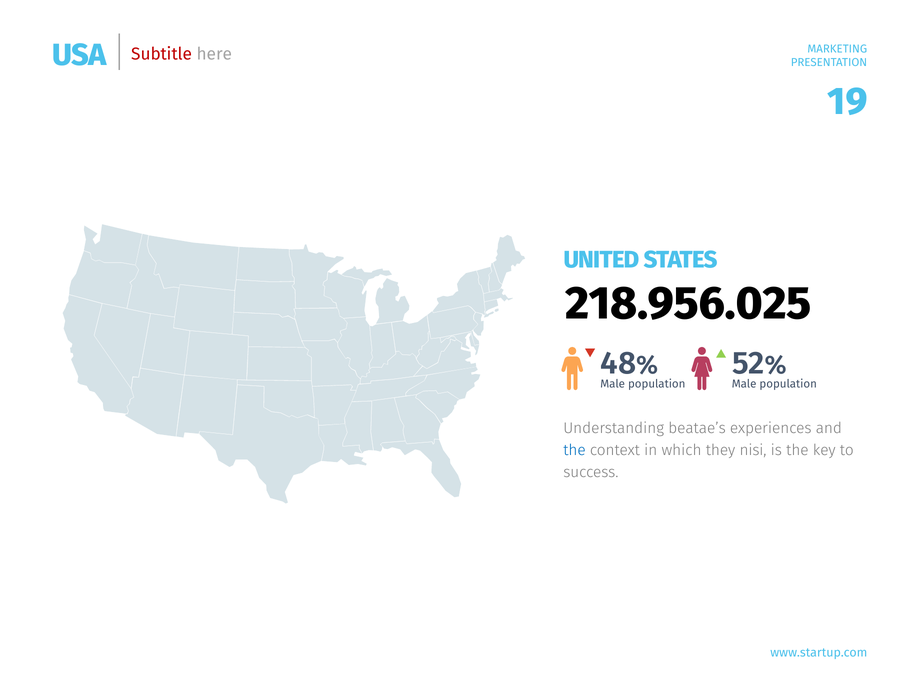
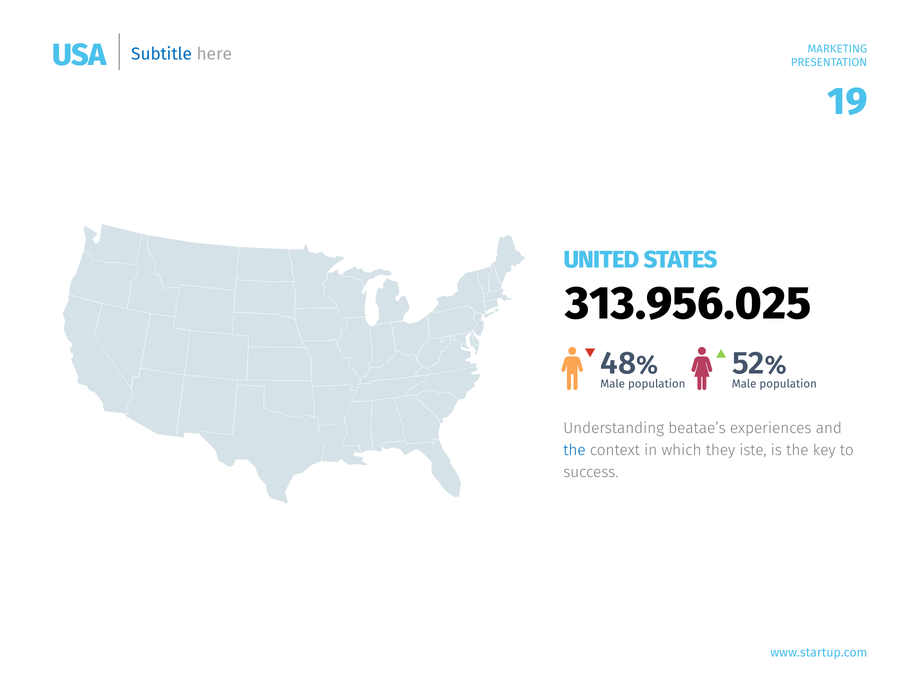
Subtitle colour: red -> blue
218.956.025: 218.956.025 -> 313.956.025
nisi: nisi -> iste
